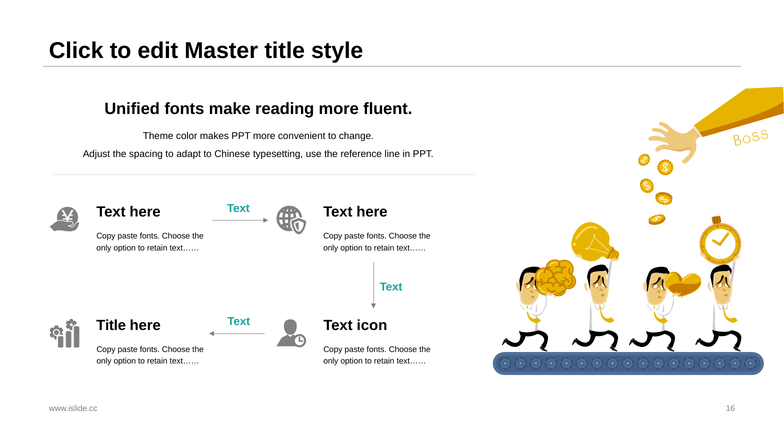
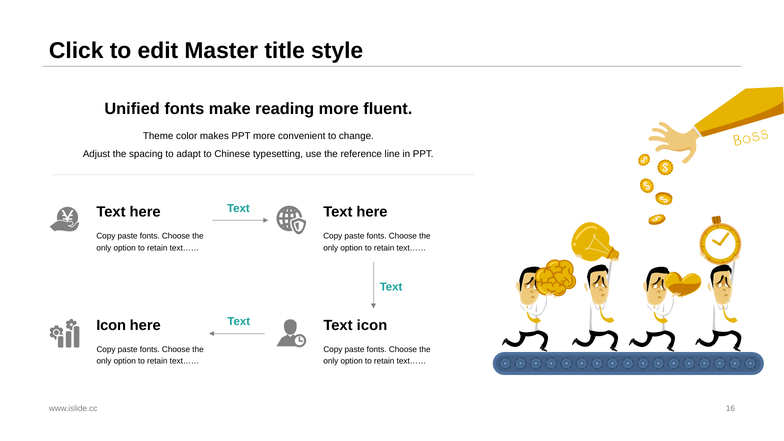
Title at (111, 325): Title -> Icon
